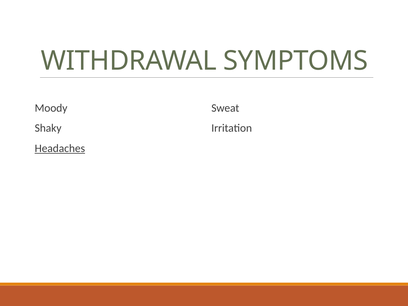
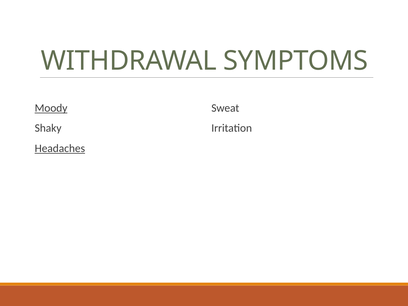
Moody underline: none -> present
